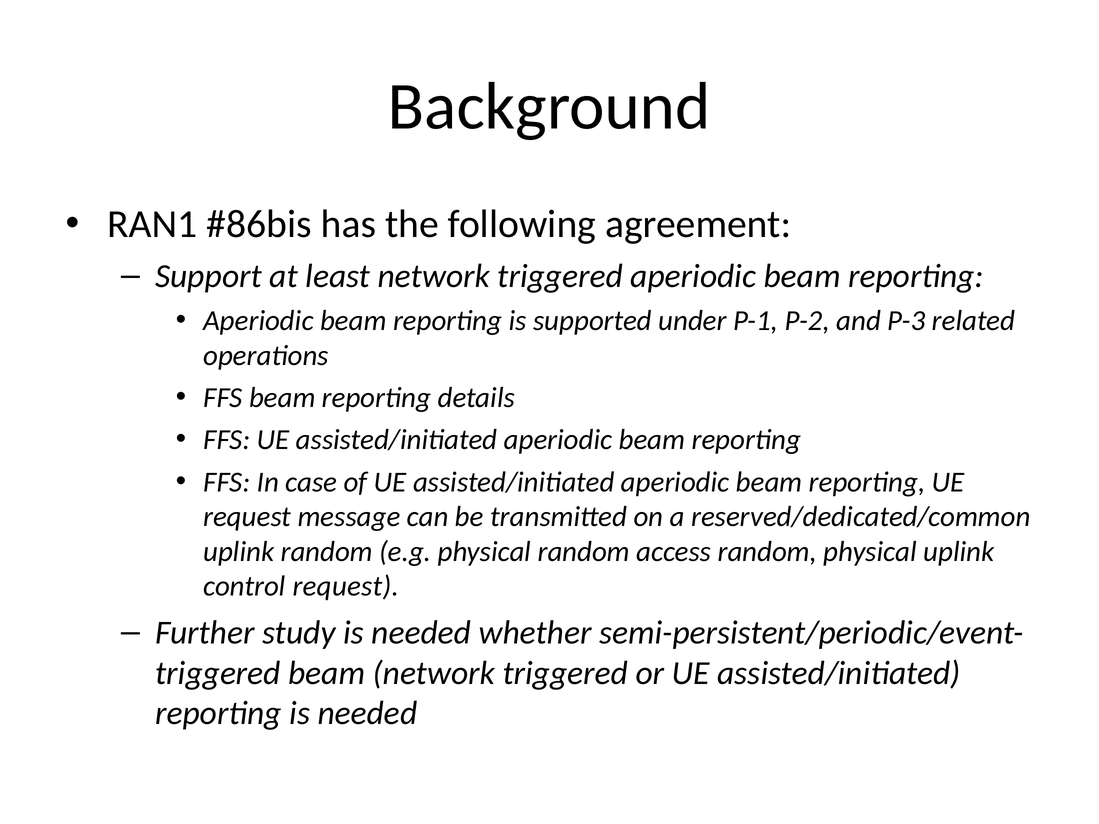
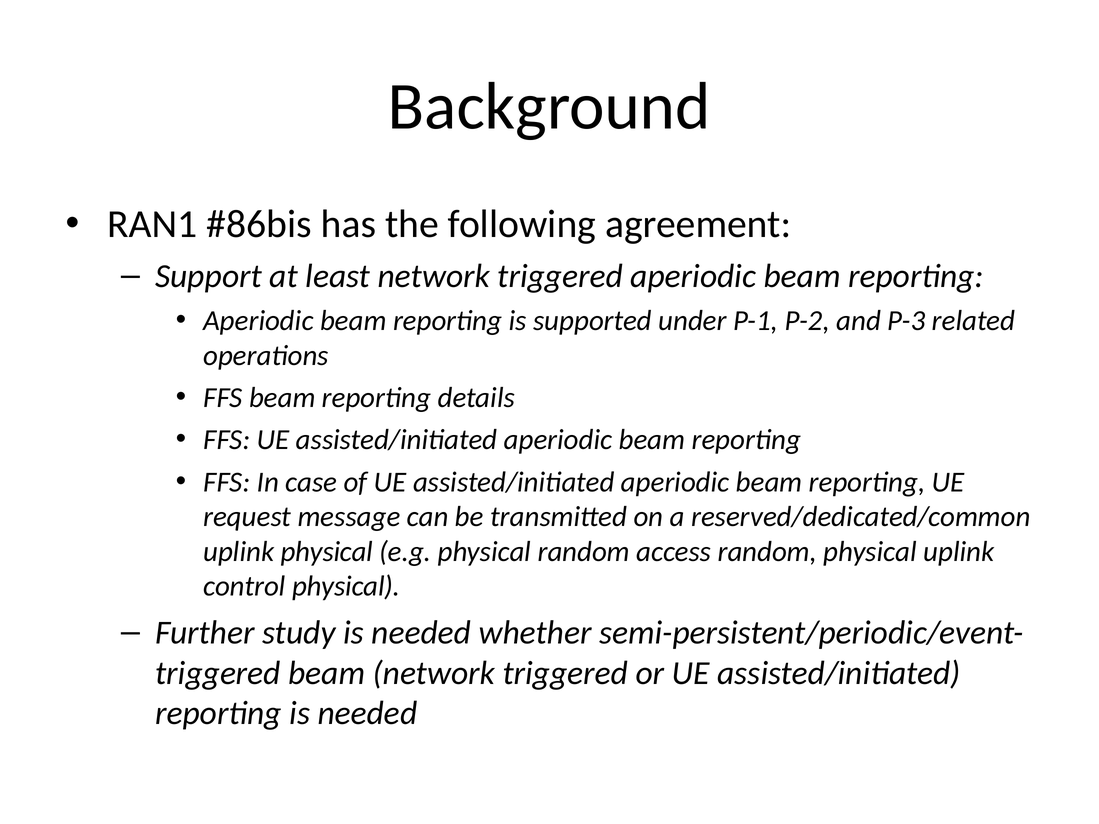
uplink random: random -> physical
control request: request -> physical
